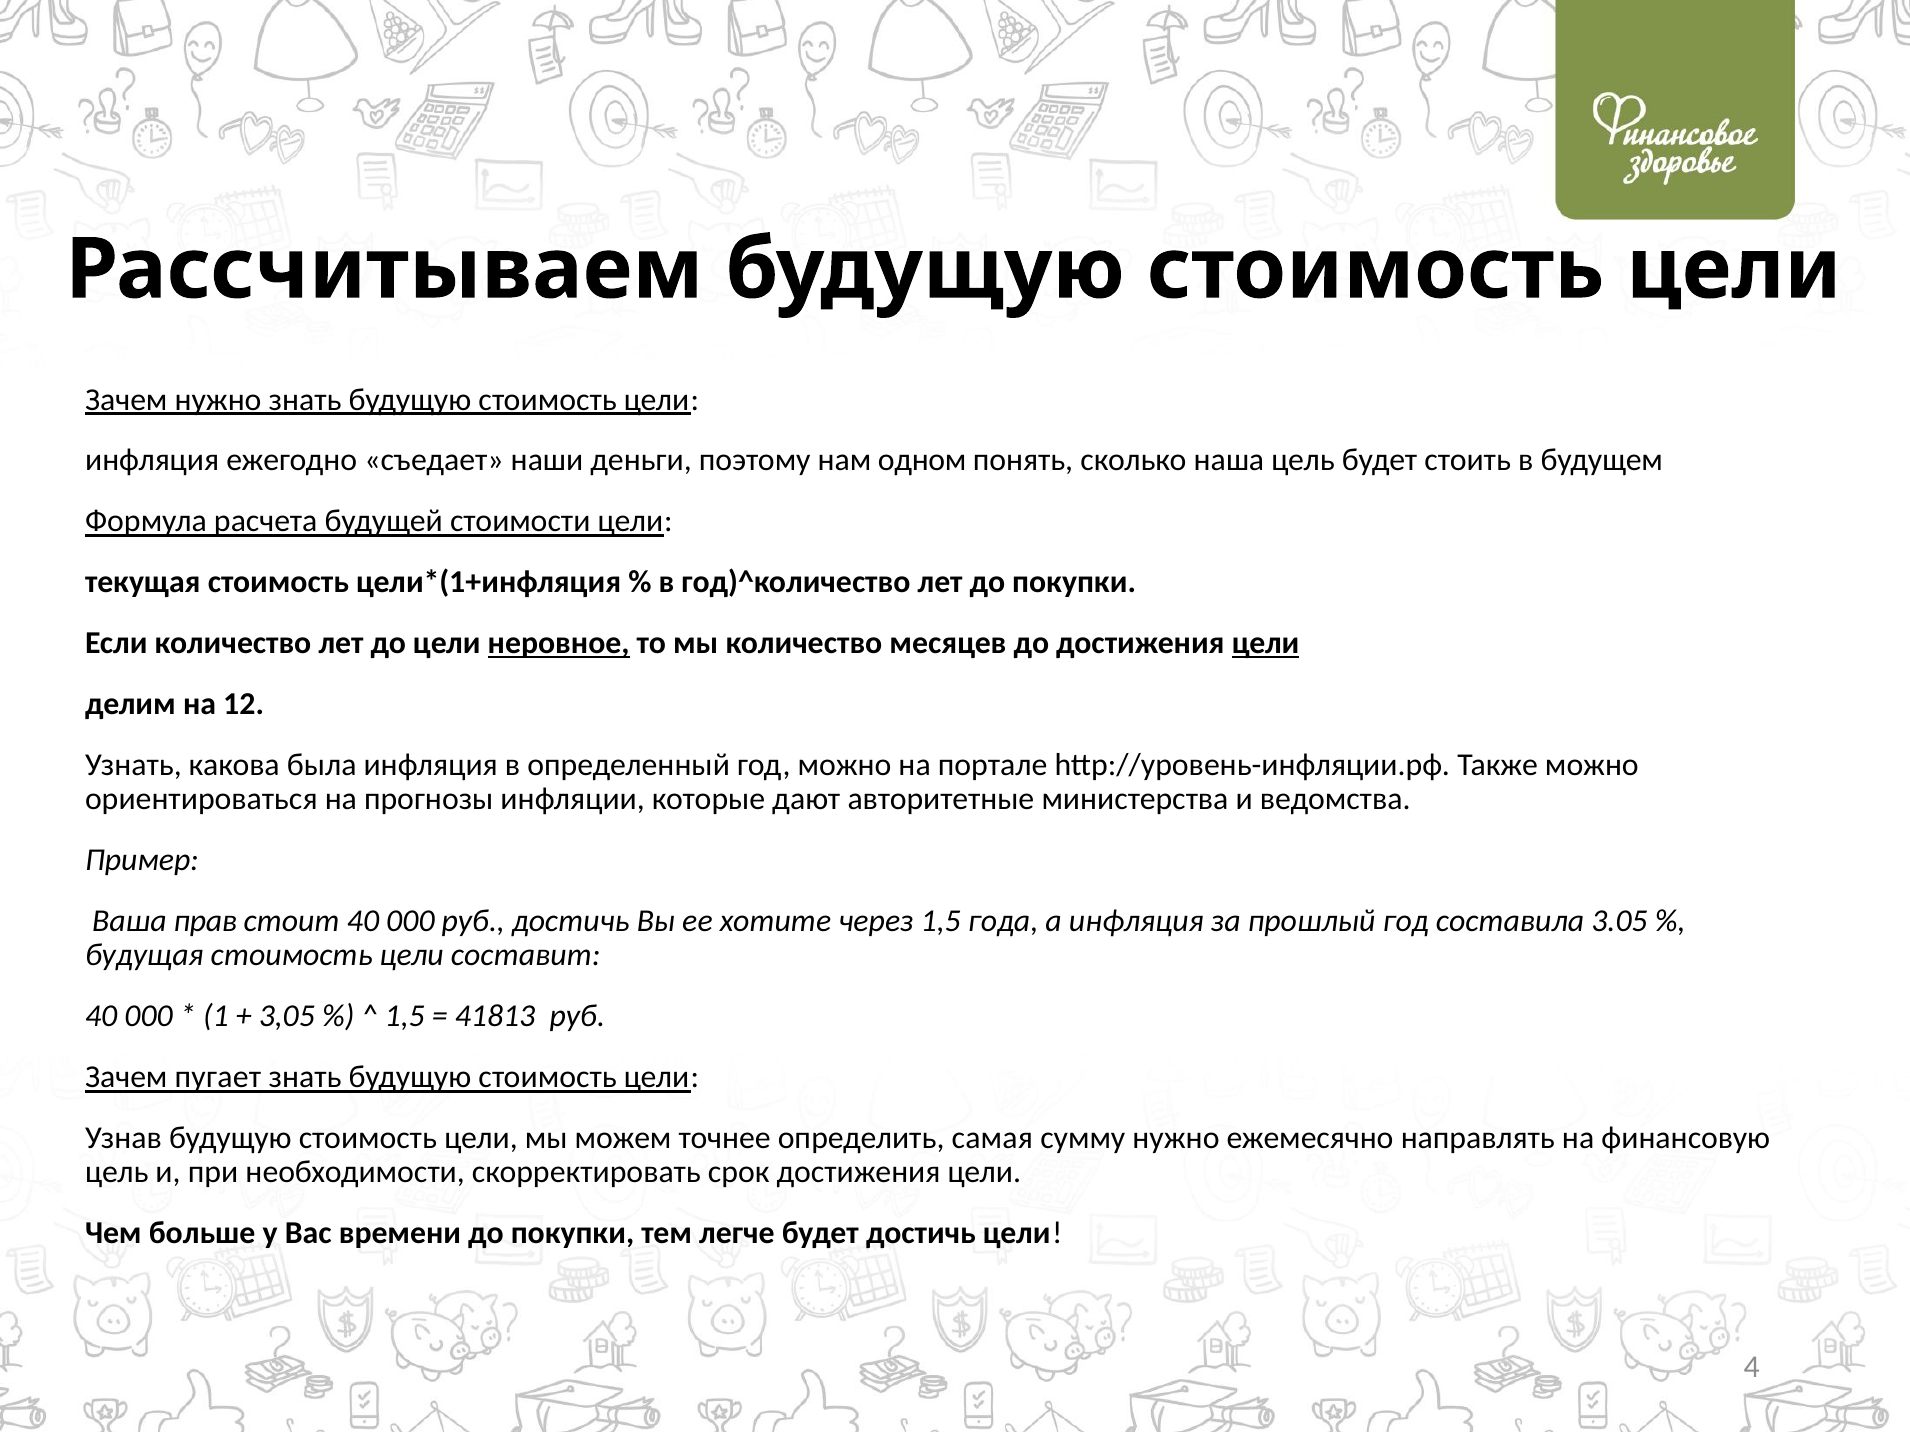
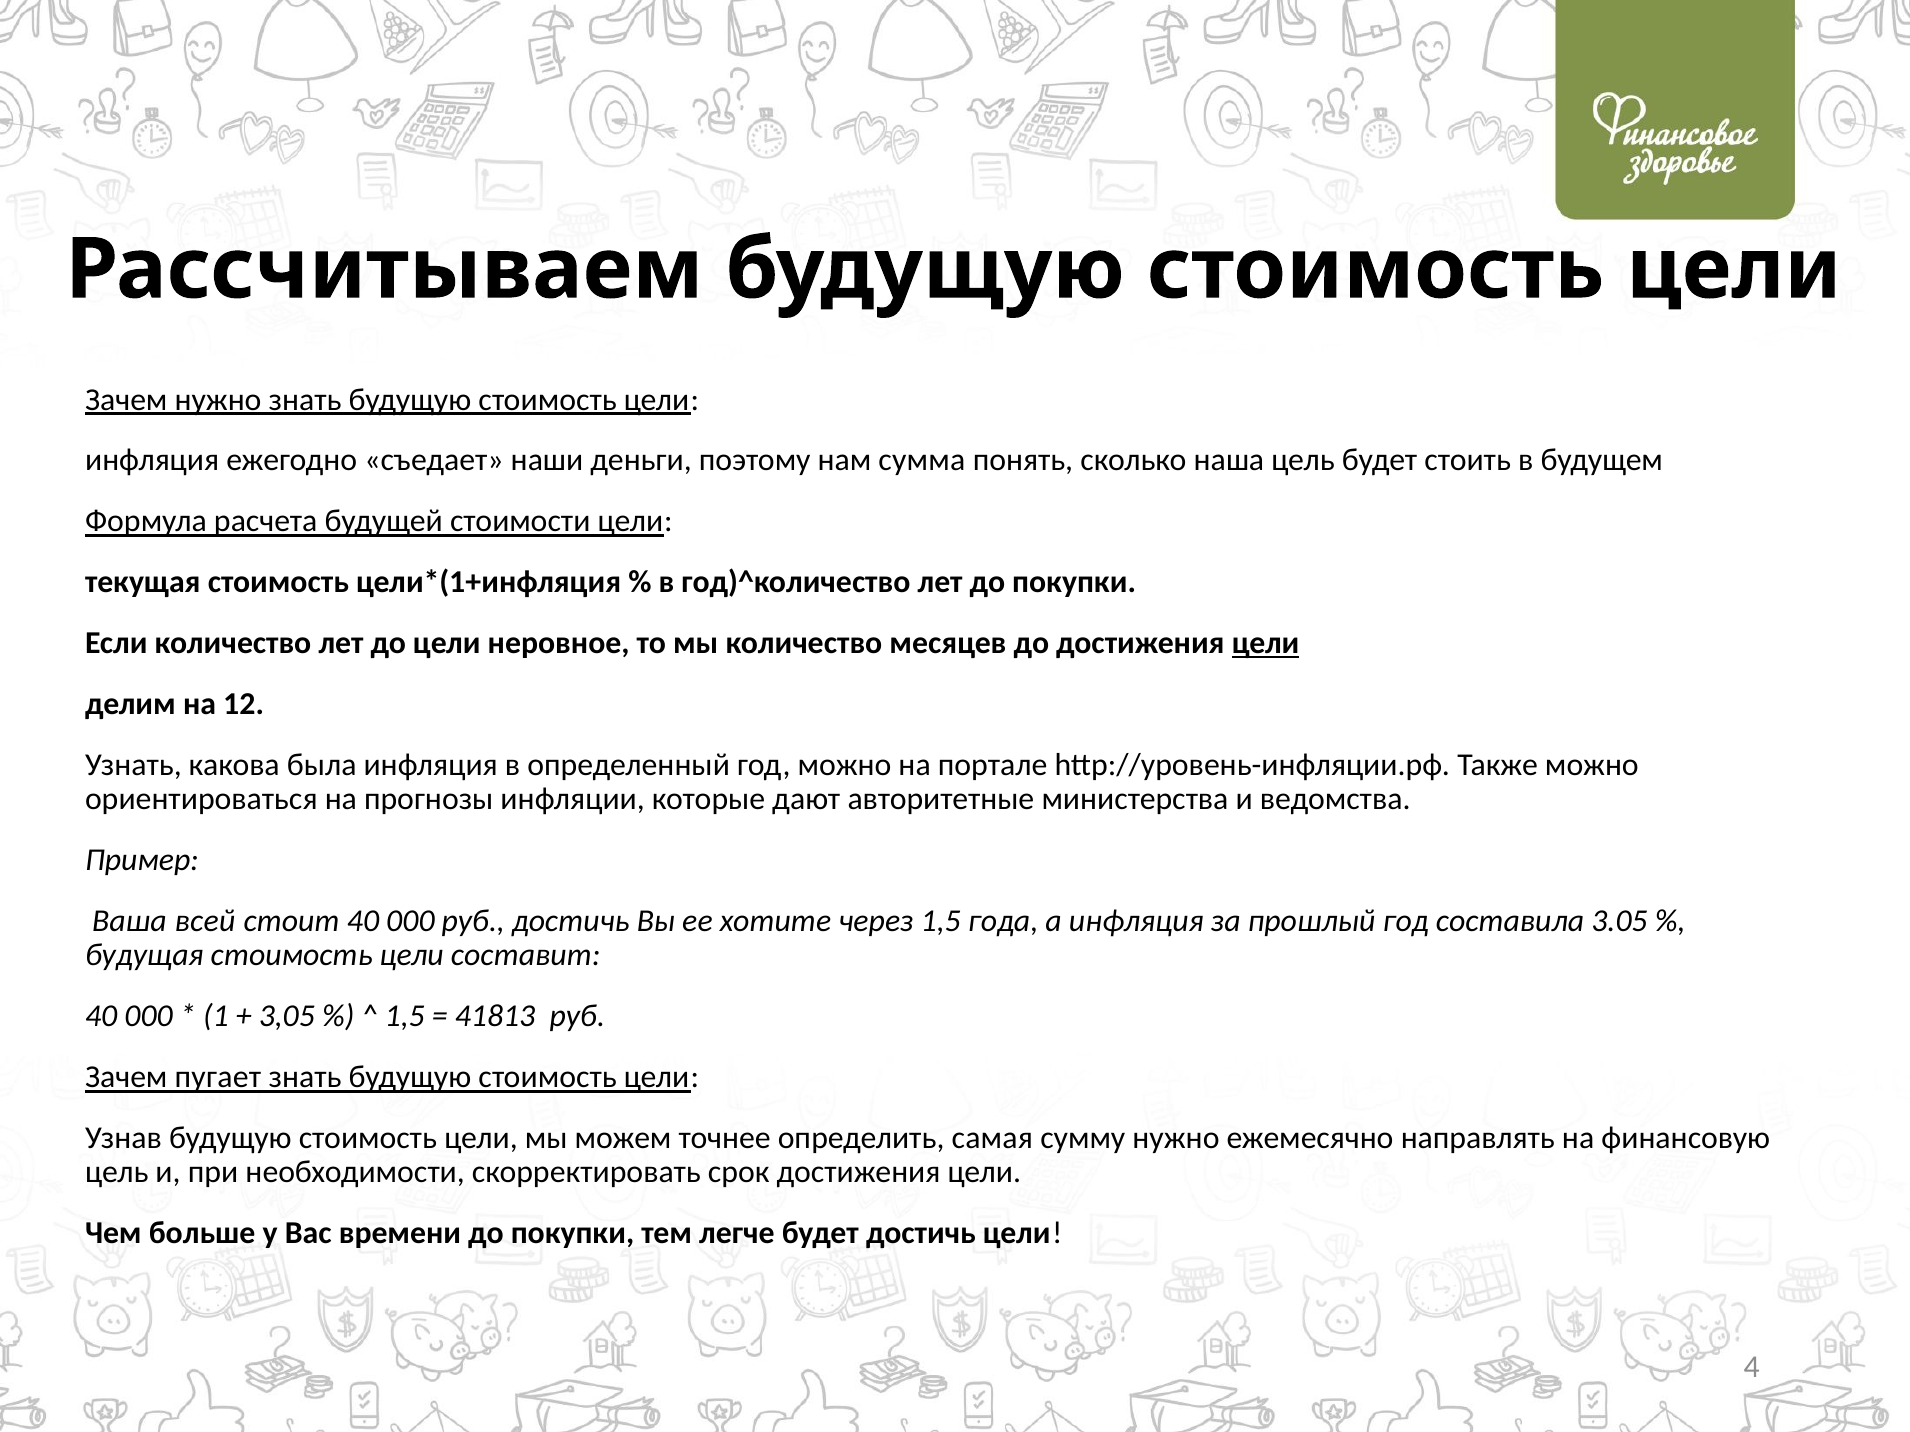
одном: одном -> сумма
неровное underline: present -> none
прав: прав -> всей
